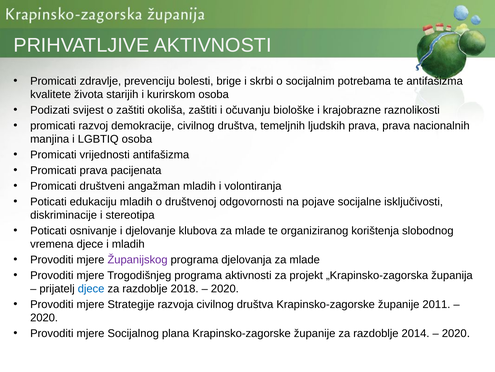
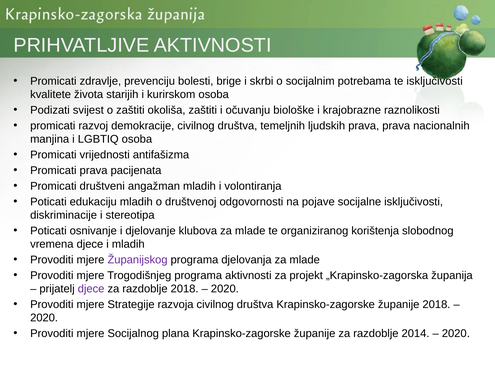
te antifašizma: antifašizma -> isključivosti
djece at (91, 288) colour: blue -> purple
županije 2011: 2011 -> 2018
